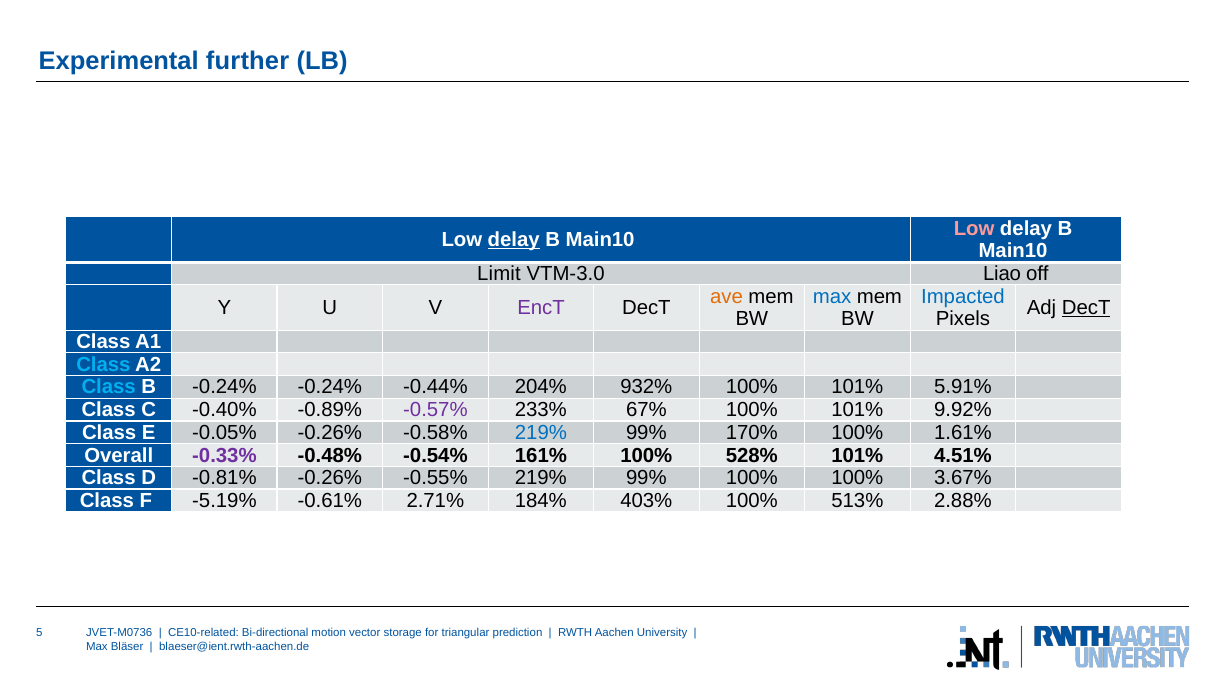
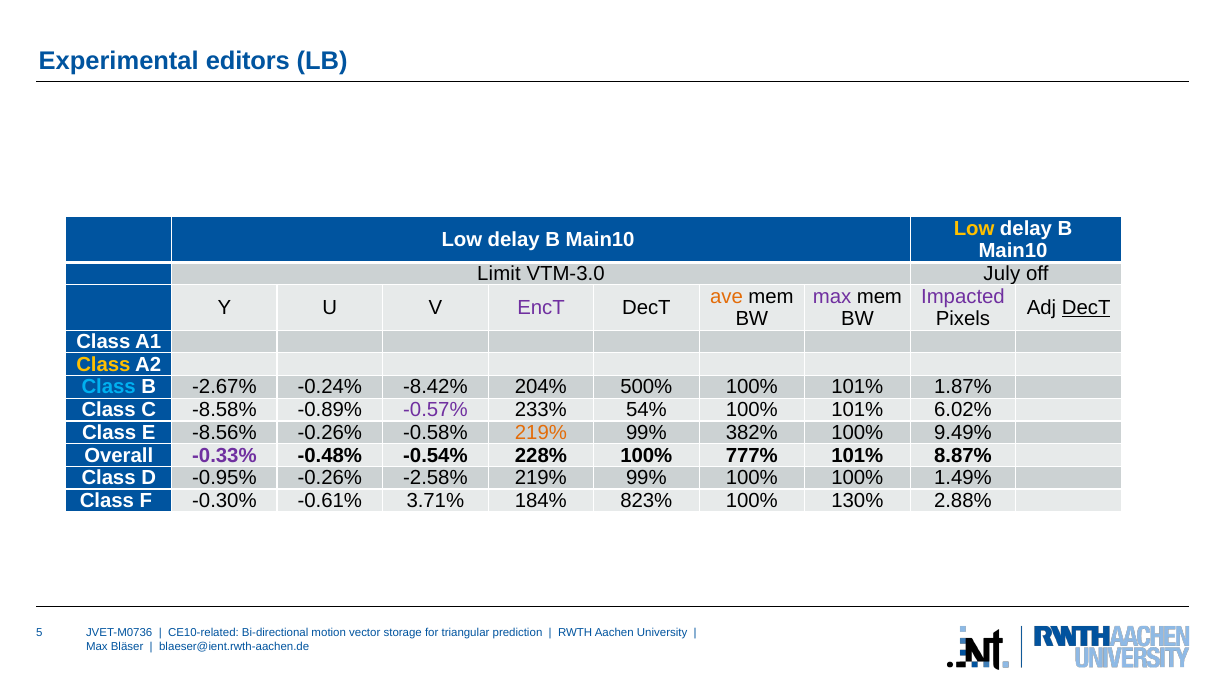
further: further -> editors
Low at (974, 229) colour: pink -> yellow
delay at (514, 240) underline: present -> none
Liao: Liao -> July
max at (832, 297) colour: blue -> purple
Impacted colour: blue -> purple
Class at (103, 365) colour: light blue -> yellow
B -0.24%: -0.24% -> -2.67%
-0.44%: -0.44% -> -8.42%
932%: 932% -> 500%
5.91%: 5.91% -> 1.87%
-0.40%: -0.40% -> -8.58%
67%: 67% -> 54%
9.92%: 9.92% -> 6.02%
-0.05%: -0.05% -> -8.56%
219% at (541, 433) colour: blue -> orange
170%: 170% -> 382%
1.61%: 1.61% -> 9.49%
161%: 161% -> 228%
528%: 528% -> 777%
4.51%: 4.51% -> 8.87%
-0.81%: -0.81% -> -0.95%
-0.55%: -0.55% -> -2.58%
3.67%: 3.67% -> 1.49%
-5.19%: -5.19% -> -0.30%
2.71%: 2.71% -> 3.71%
403%: 403% -> 823%
513%: 513% -> 130%
